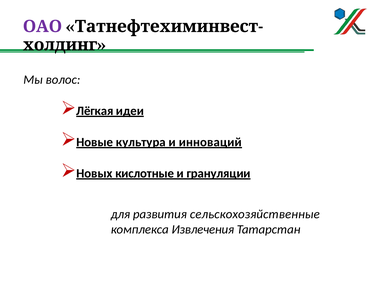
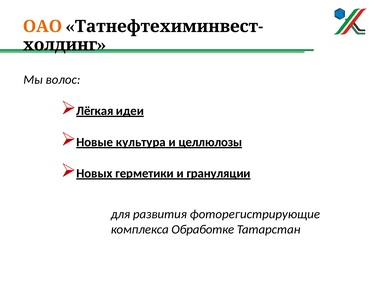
ОАО colour: purple -> orange
инноваций: инноваций -> целлюлозы
кислотные: кислотные -> герметики
сельскохозяйственные: сельскохозяйственные -> фоторегистрирующие
Извлечения: Извлечения -> Обработке
